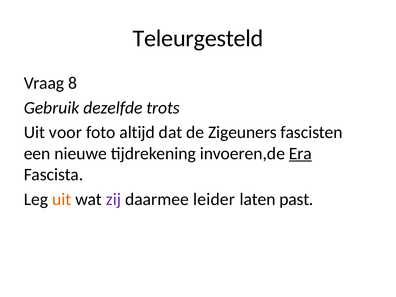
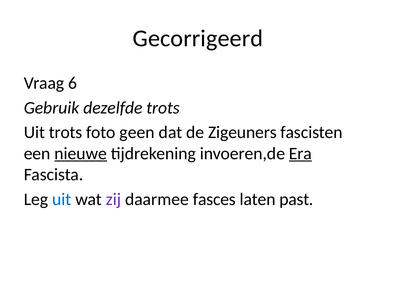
Teleurgesteld: Teleurgesteld -> Gecorrigeerd
8: 8 -> 6
Uit voor: voor -> trots
altijd: altijd -> geen
nieuwe underline: none -> present
uit at (62, 199) colour: orange -> blue
leider: leider -> fasces
